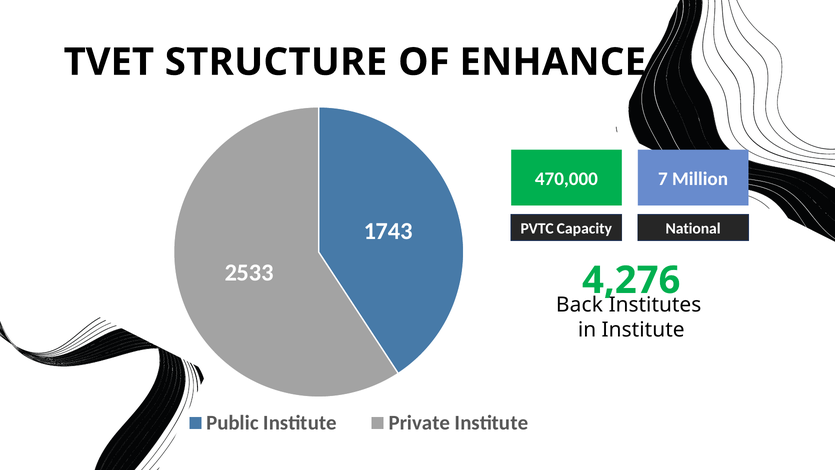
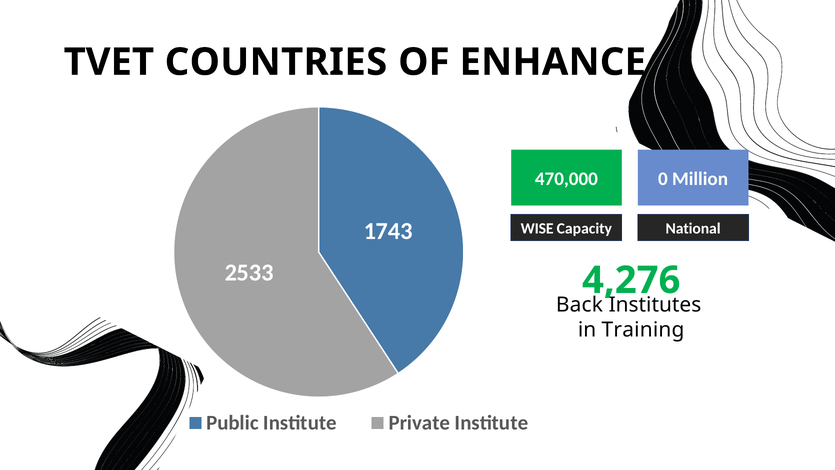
STRUCTURE: STRUCTURE -> COUNTRIES
7: 7 -> 0
PVTC: PVTC -> WISE
in Institute: Institute -> Training
